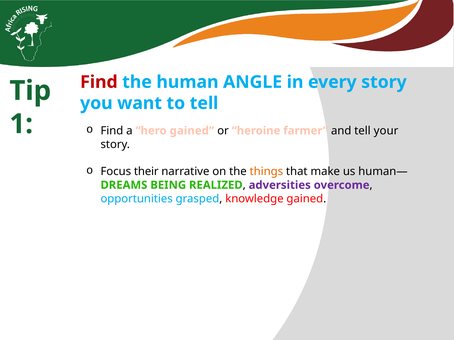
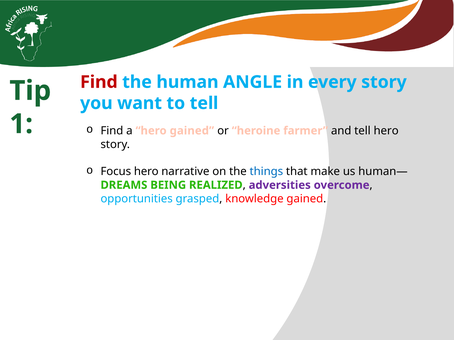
tell your: your -> hero
Focus their: their -> hero
things colour: orange -> blue
